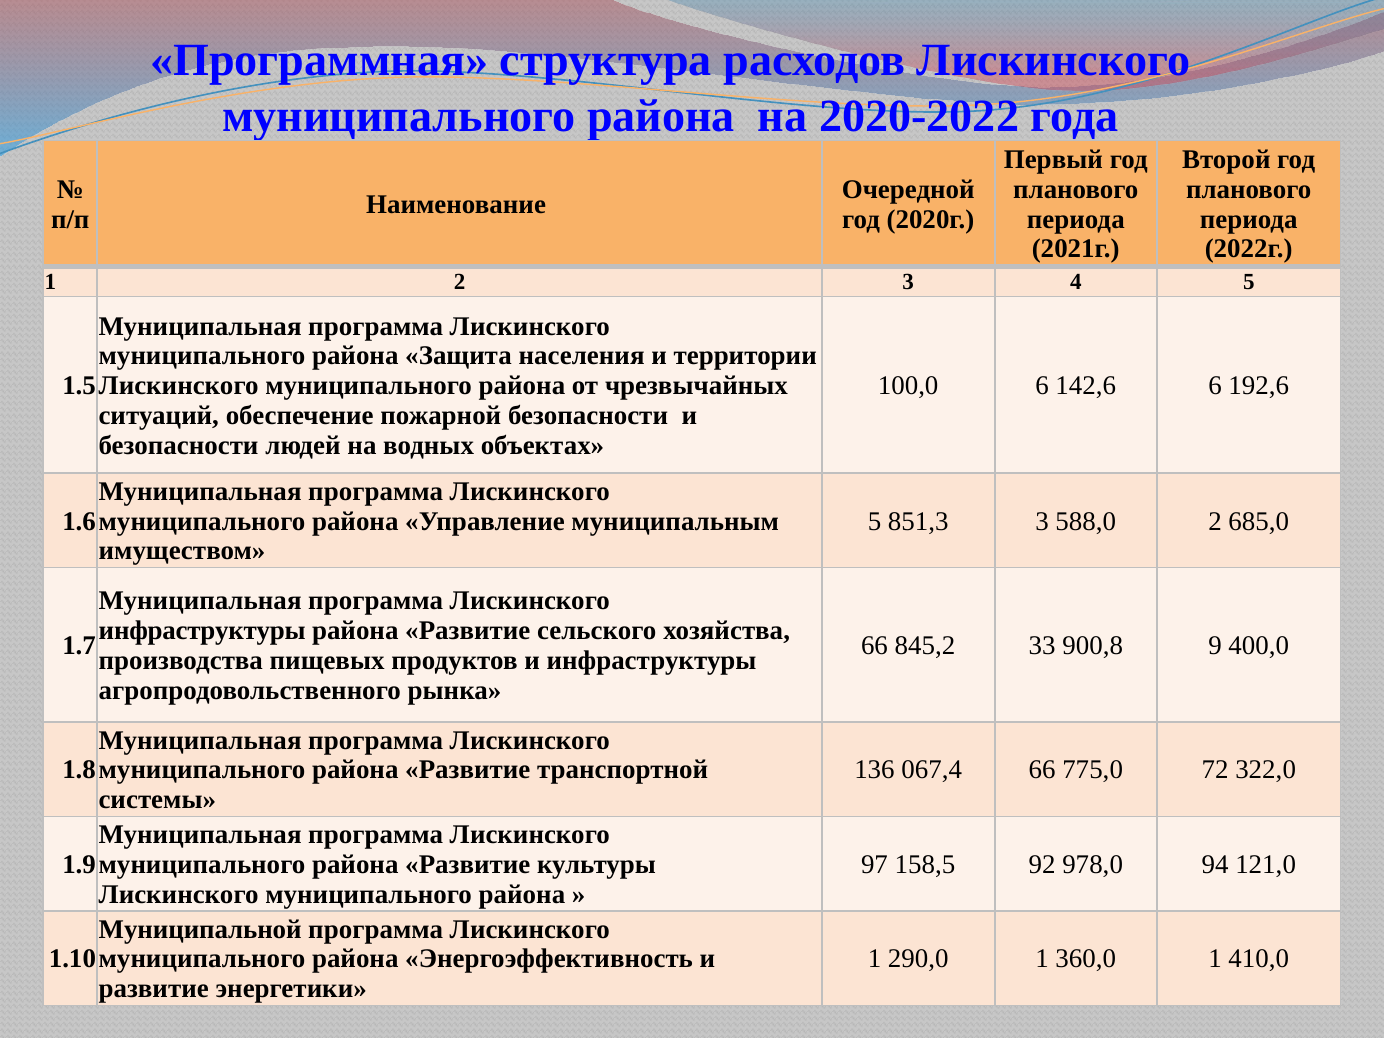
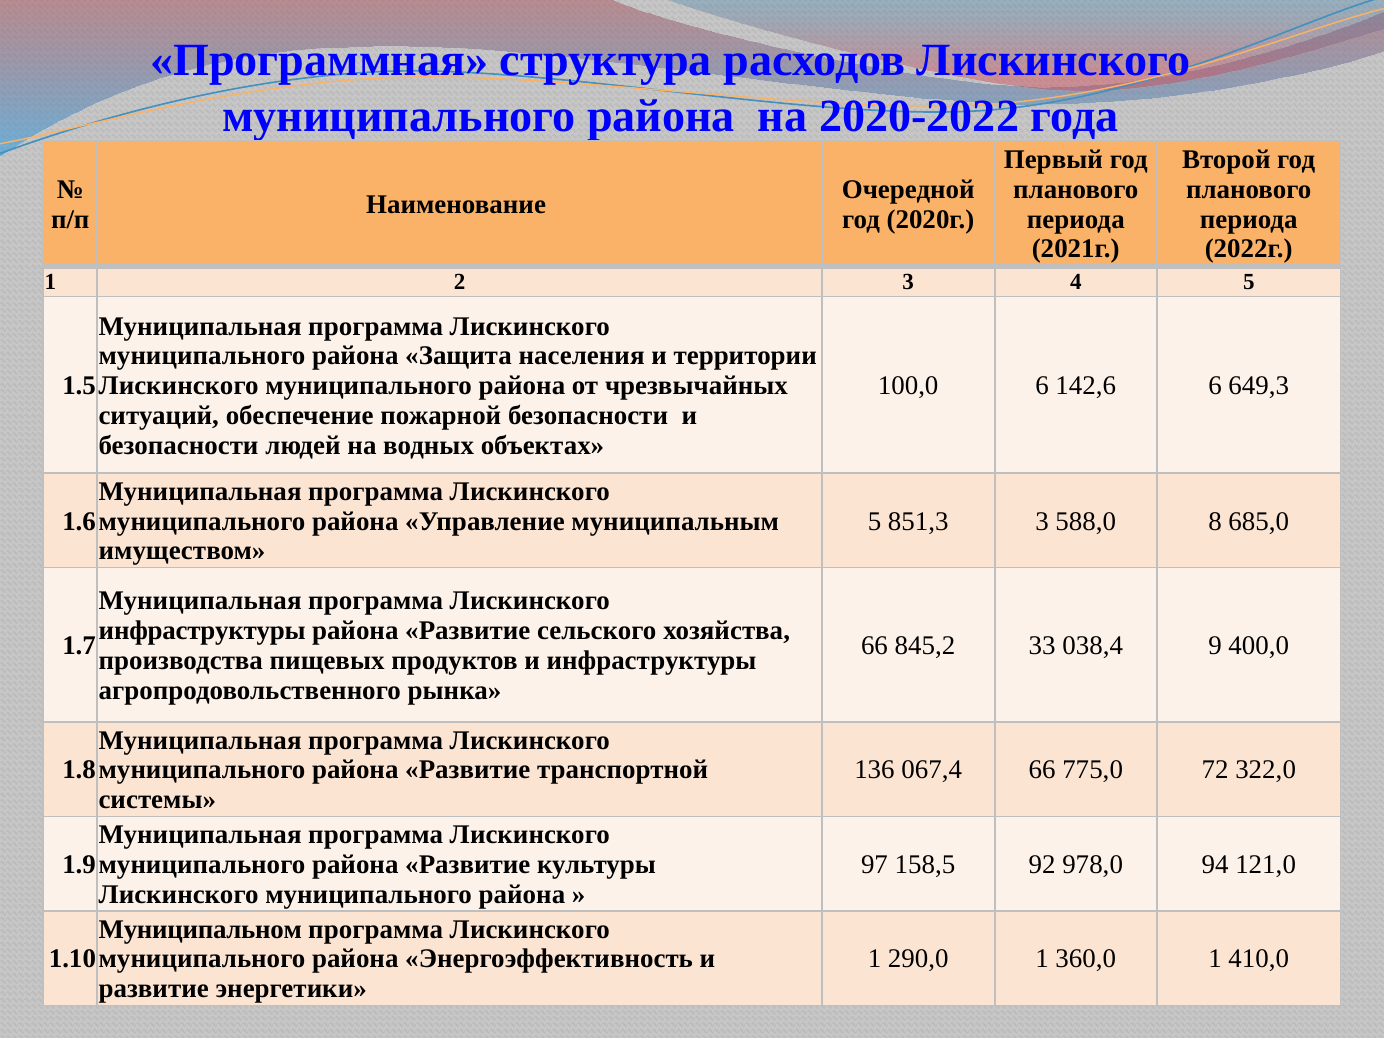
192,6: 192,6 -> 649,3
588,0 2: 2 -> 8
900,8: 900,8 -> 038,4
Муниципальной: Муниципальной -> Муниципальном
